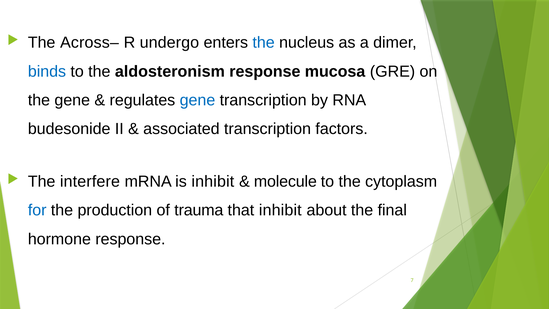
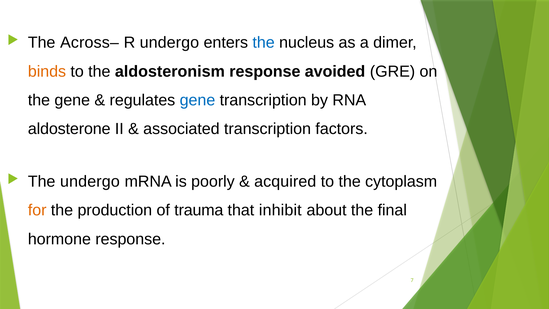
binds colour: blue -> orange
mucosa: mucosa -> avoided
budesonide: budesonide -> aldosterone
The interfere: interfere -> undergo
is inhibit: inhibit -> poorly
molecule: molecule -> acquired
for colour: blue -> orange
